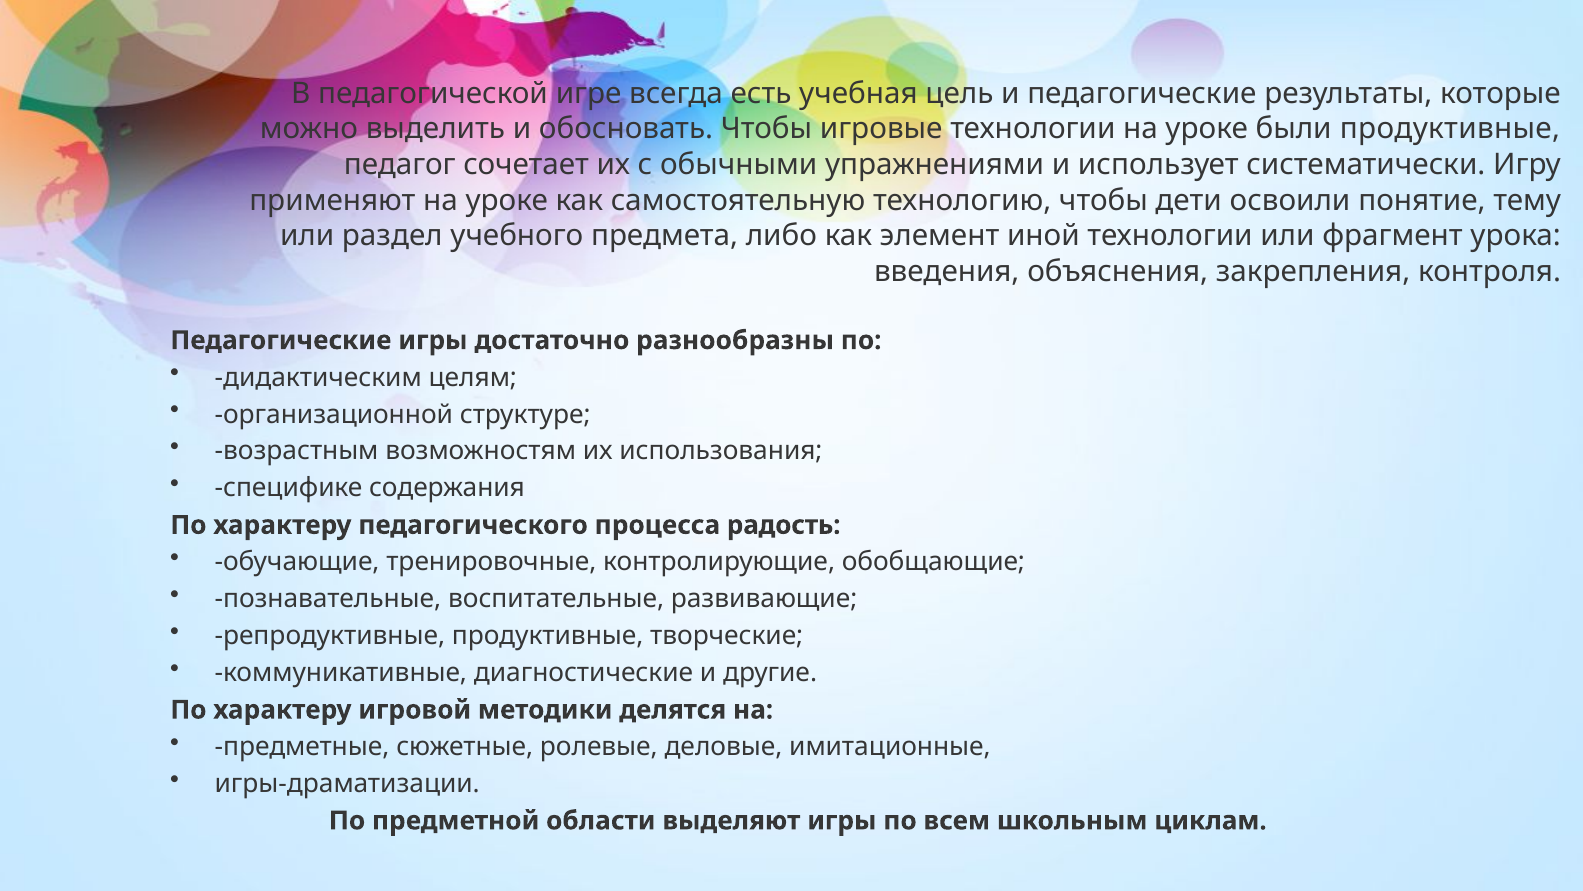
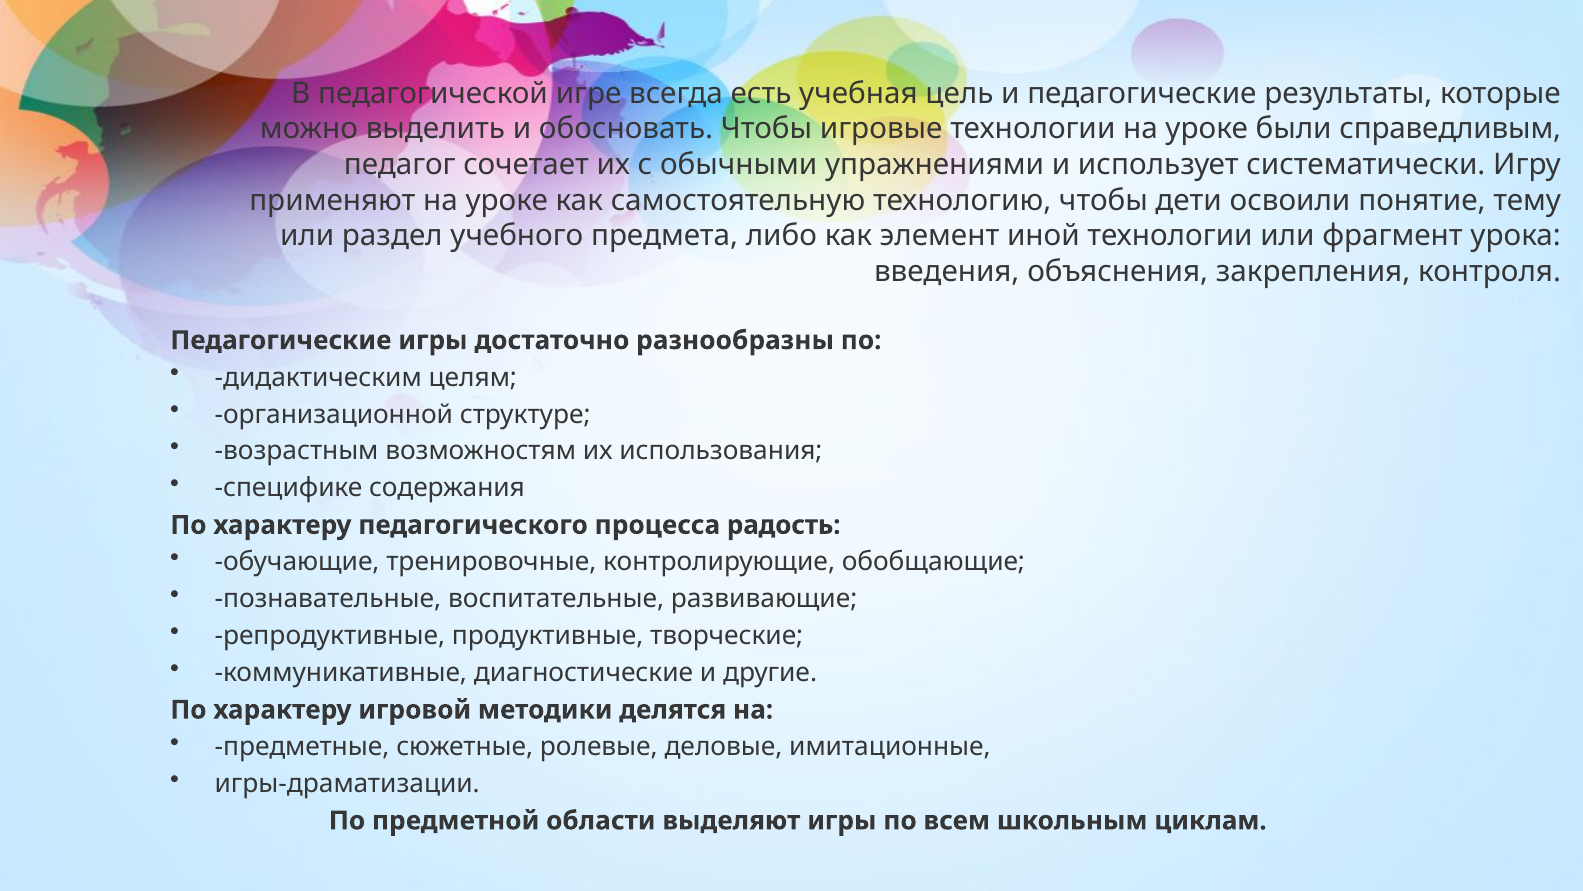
были продуктивные: продуктивные -> справедливым
